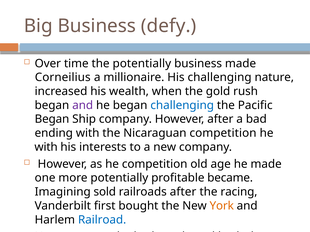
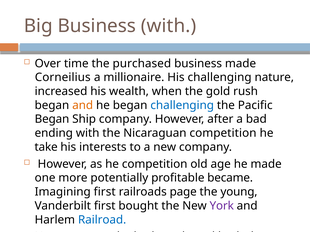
Business defy: defy -> with
the potentially: potentially -> purchased
and at (83, 105) colour: purple -> orange
with at (46, 147): with -> take
Imagining sold: sold -> first
railroads after: after -> page
racing: racing -> young
York colour: orange -> purple
